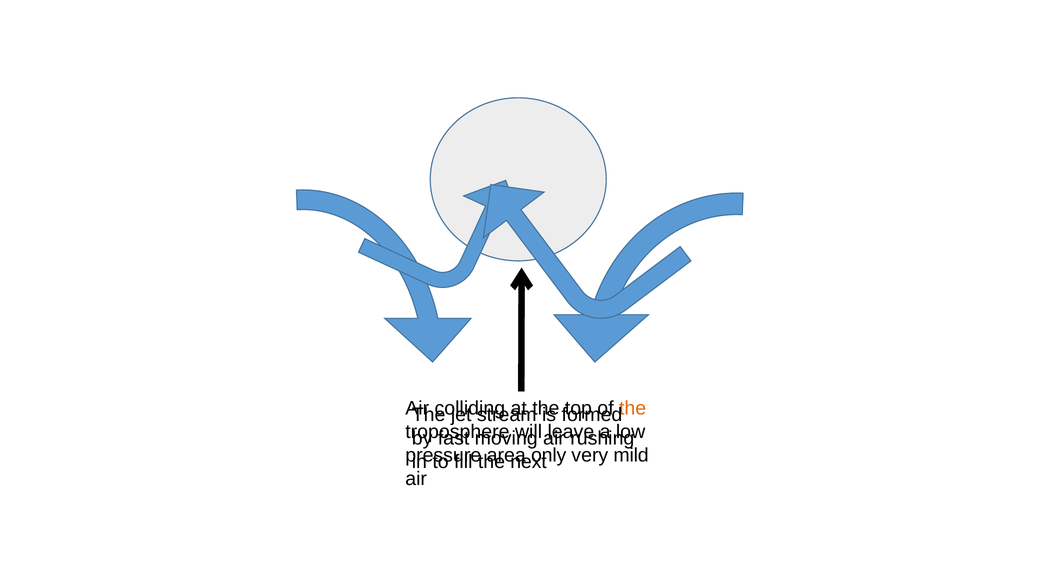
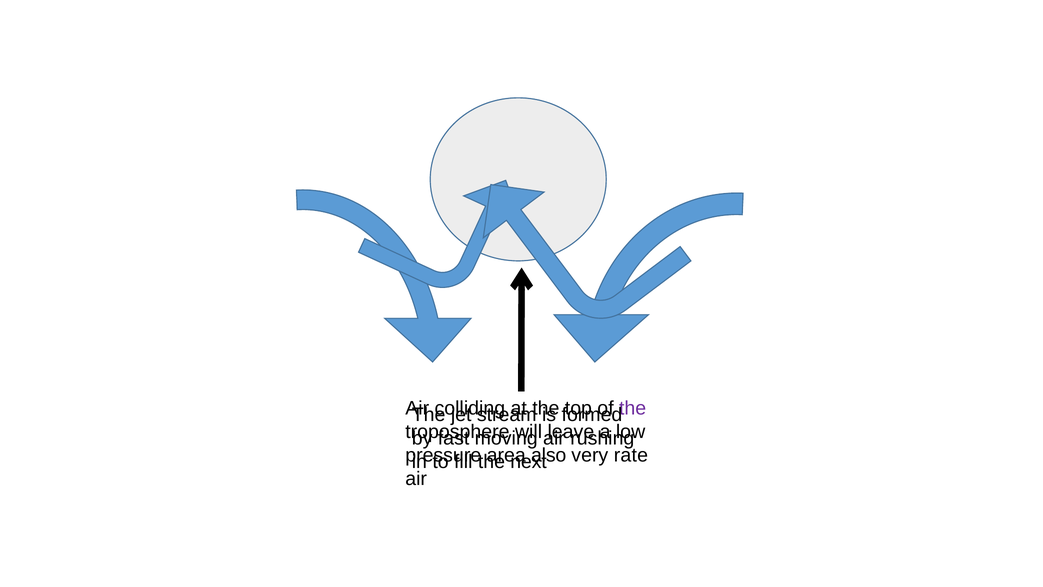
the at (633, 408) colour: orange -> purple
only: only -> also
mild: mild -> rate
